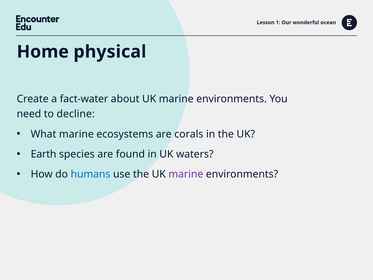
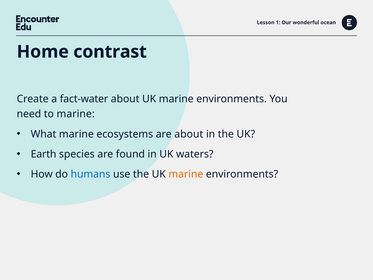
physical: physical -> contrast
to decline: decline -> marine
are corals: corals -> about
marine at (186, 174) colour: purple -> orange
